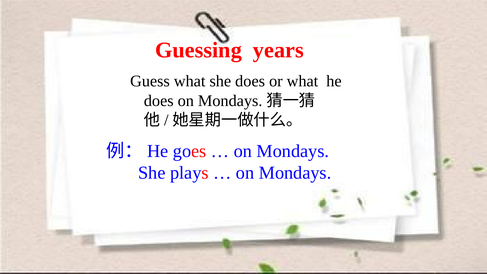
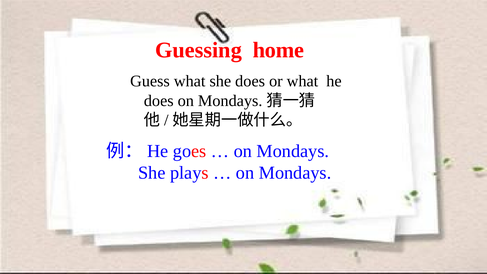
years: years -> home
